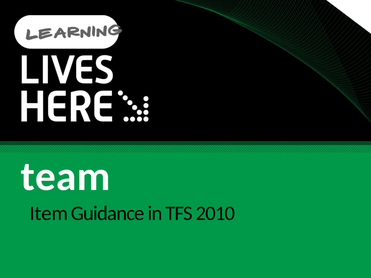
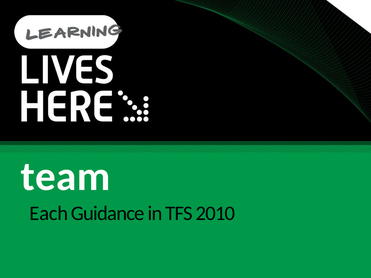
Item: Item -> Each
